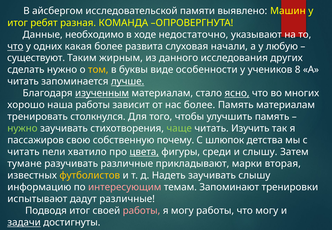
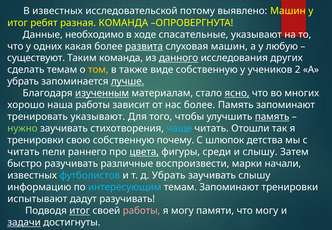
В айсбергом: айсбергом -> известных
памяти: памяти -> потому
недостаточно: недостаточно -> спасательные
что at (15, 46) underline: present -> none
развита underline: none -> present
слуховая начали: начали -> машин
Таким жирным: жирным -> команда
данного underline: none -> present
сделать нужно: нужно -> темам
буквы: буквы -> также
виде особенности: особенности -> собственную
8: 8 -> 2
читать at (23, 81): читать -> убрать
Память материалам: материалам -> запоминают
тренировать столкнулся: столкнулся -> указывают
память at (272, 117) underline: none -> present
чаще colour: light green -> light blue
Изучить: Изучить -> Отошли
пассажиров at (36, 140): пассажиров -> тренировки
хватило: хватило -> раннего
тумане: тумане -> быстро
прикладывают: прикладывают -> воспроизвести
вторая: вторая -> начали
футболистов colour: yellow -> light blue
д Надеть: Надеть -> Убрать
интересующим colour: pink -> light blue
дадут различные: различные -> разучивать
итог at (80, 211) underline: none -> present
могу работы: работы -> памяти
